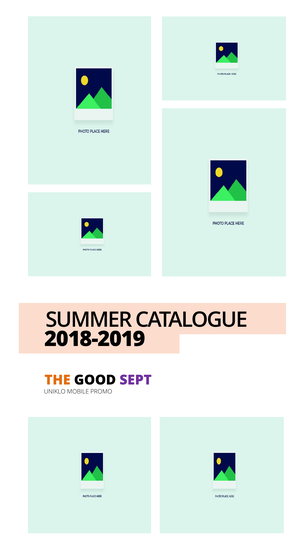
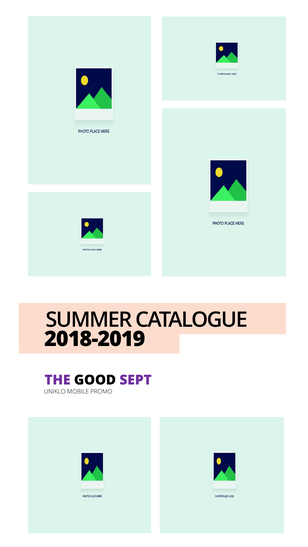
THE colour: orange -> purple
